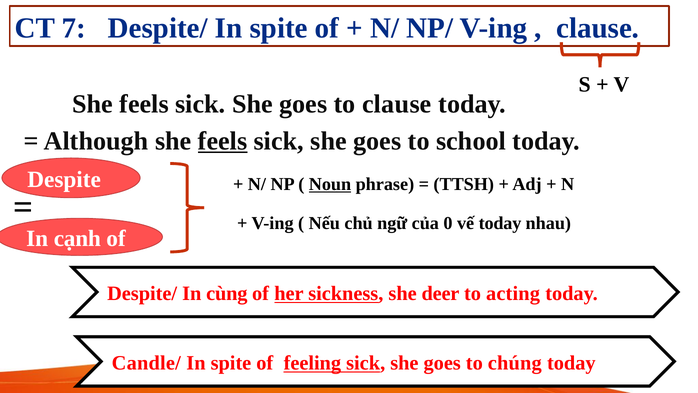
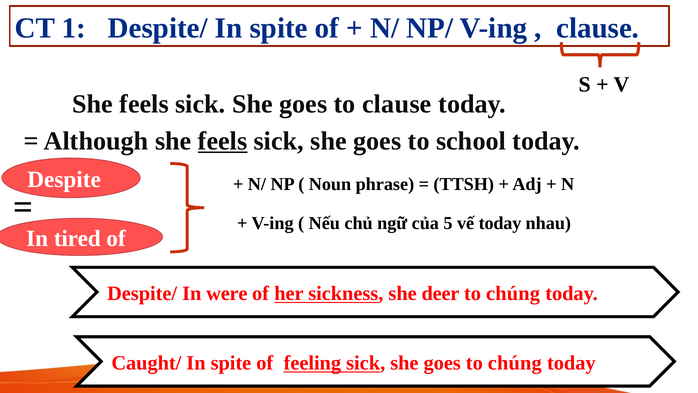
7: 7 -> 1
Noun underline: present -> none
0: 0 -> 5
cạnh: cạnh -> tired
cùng: cùng -> were
acting at (513, 293): acting -> chúng
Candle/: Candle/ -> Caught/
